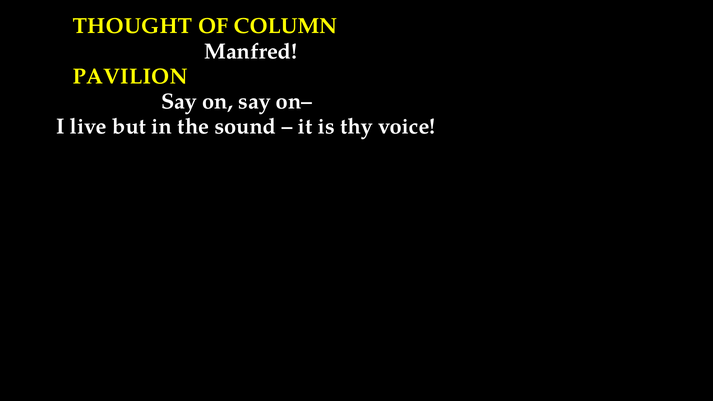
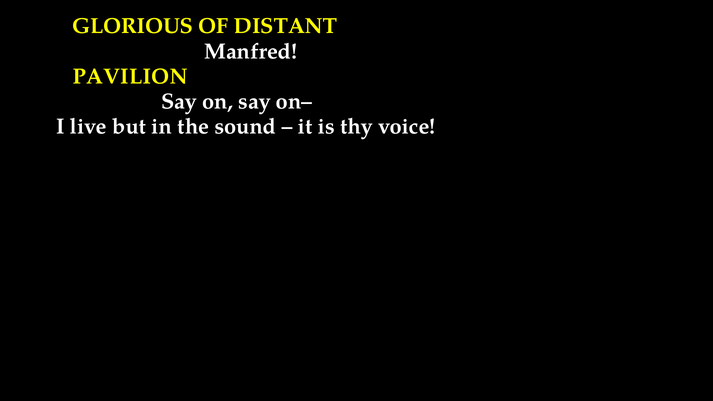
THOUGHT: THOUGHT -> GLORIOUS
COLUMN: COLUMN -> DISTANT
